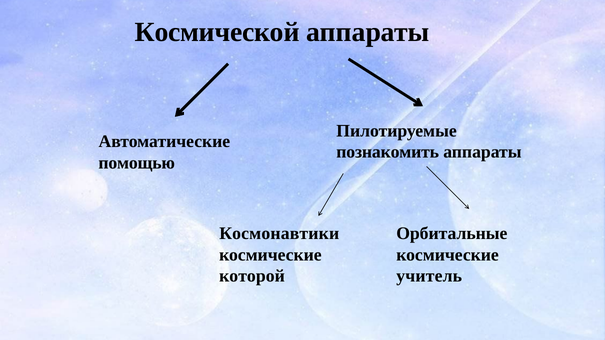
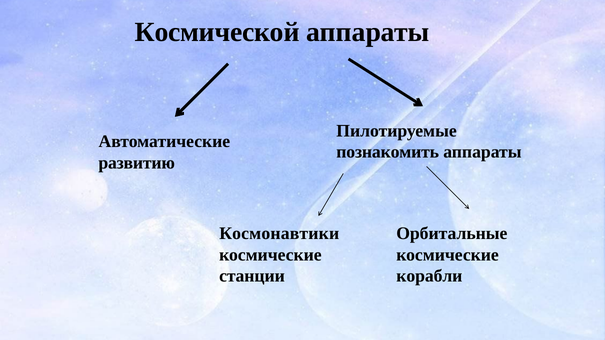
помощью: помощью -> развитию
которой: которой -> станции
учитель: учитель -> корабли
